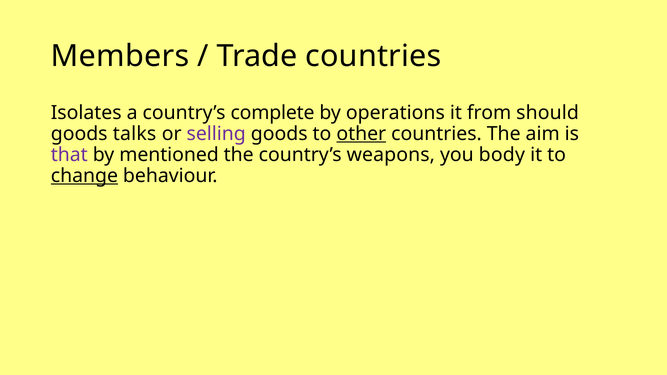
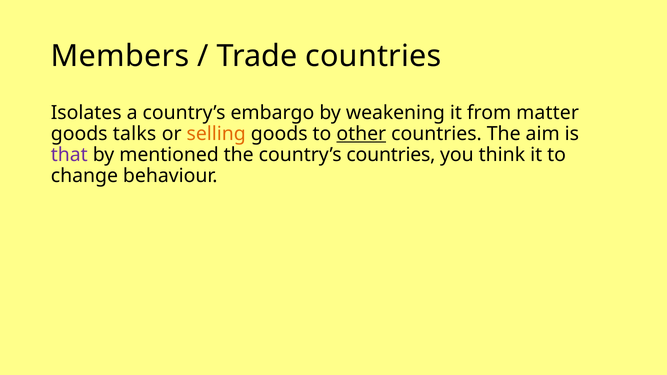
complete: complete -> embargo
operations: operations -> weakening
should: should -> matter
selling colour: purple -> orange
country’s weapons: weapons -> countries
body: body -> think
change underline: present -> none
